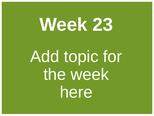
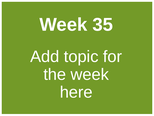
23: 23 -> 35
